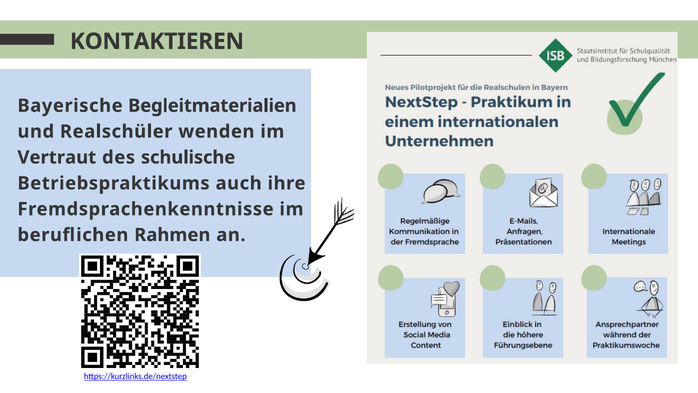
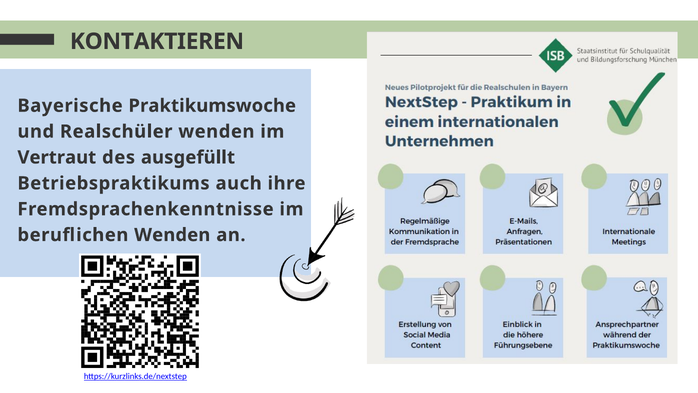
Begleitmaterialien: Begleitmaterialien -> Praktikumswoche
schulische: schulische -> ausgefüllt
beruflichen Rahmen: Rahmen -> Wenden
